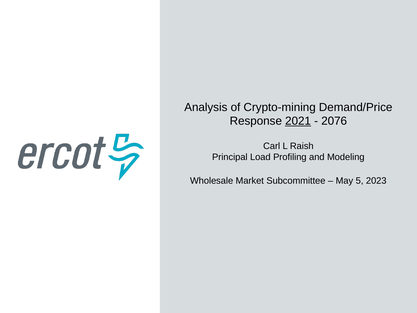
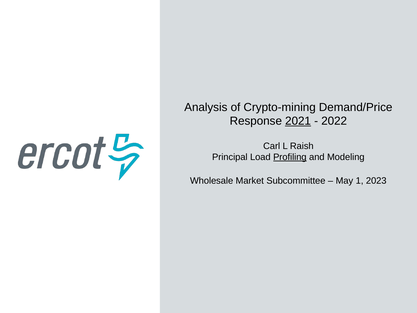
2076: 2076 -> 2022
Profiling underline: none -> present
5: 5 -> 1
